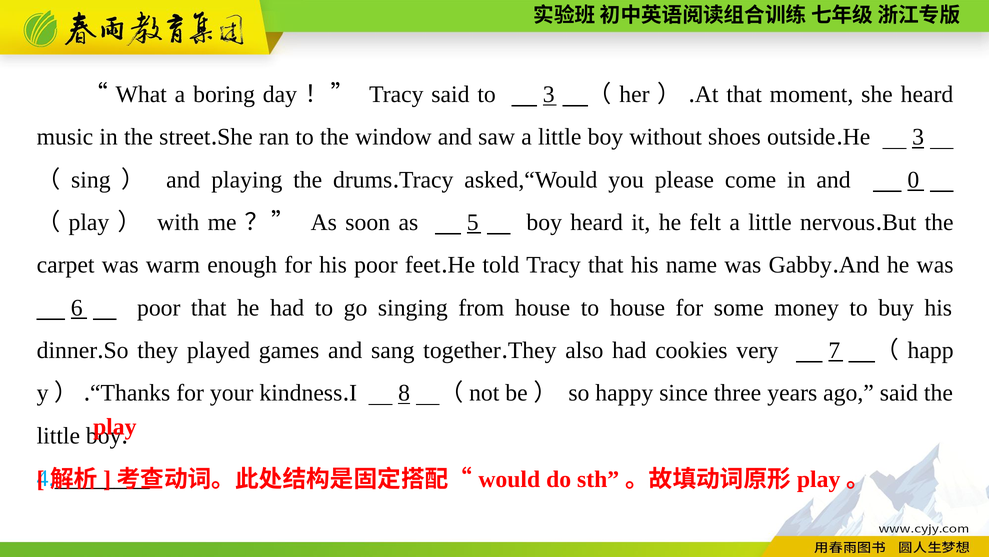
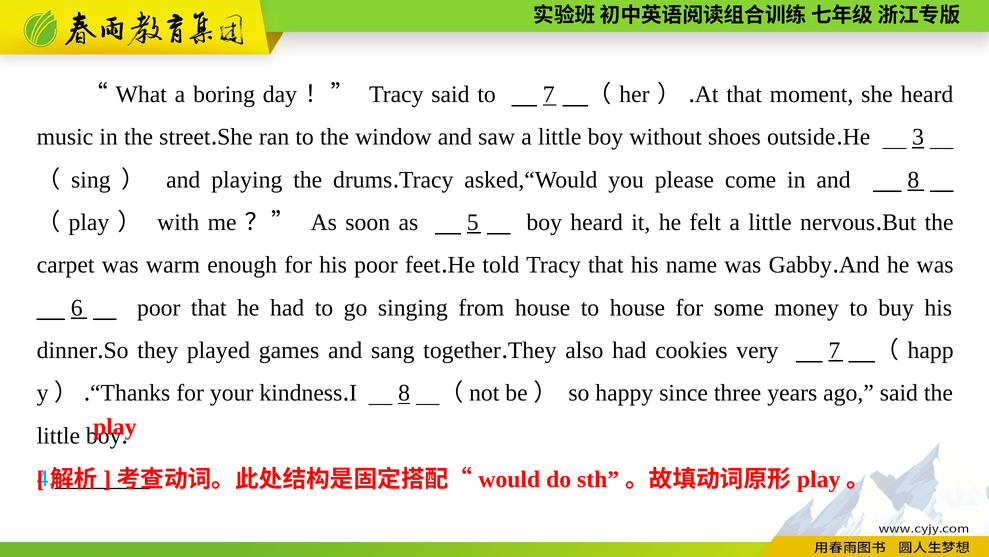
to 3: 3 -> 7
and 0: 0 -> 8
